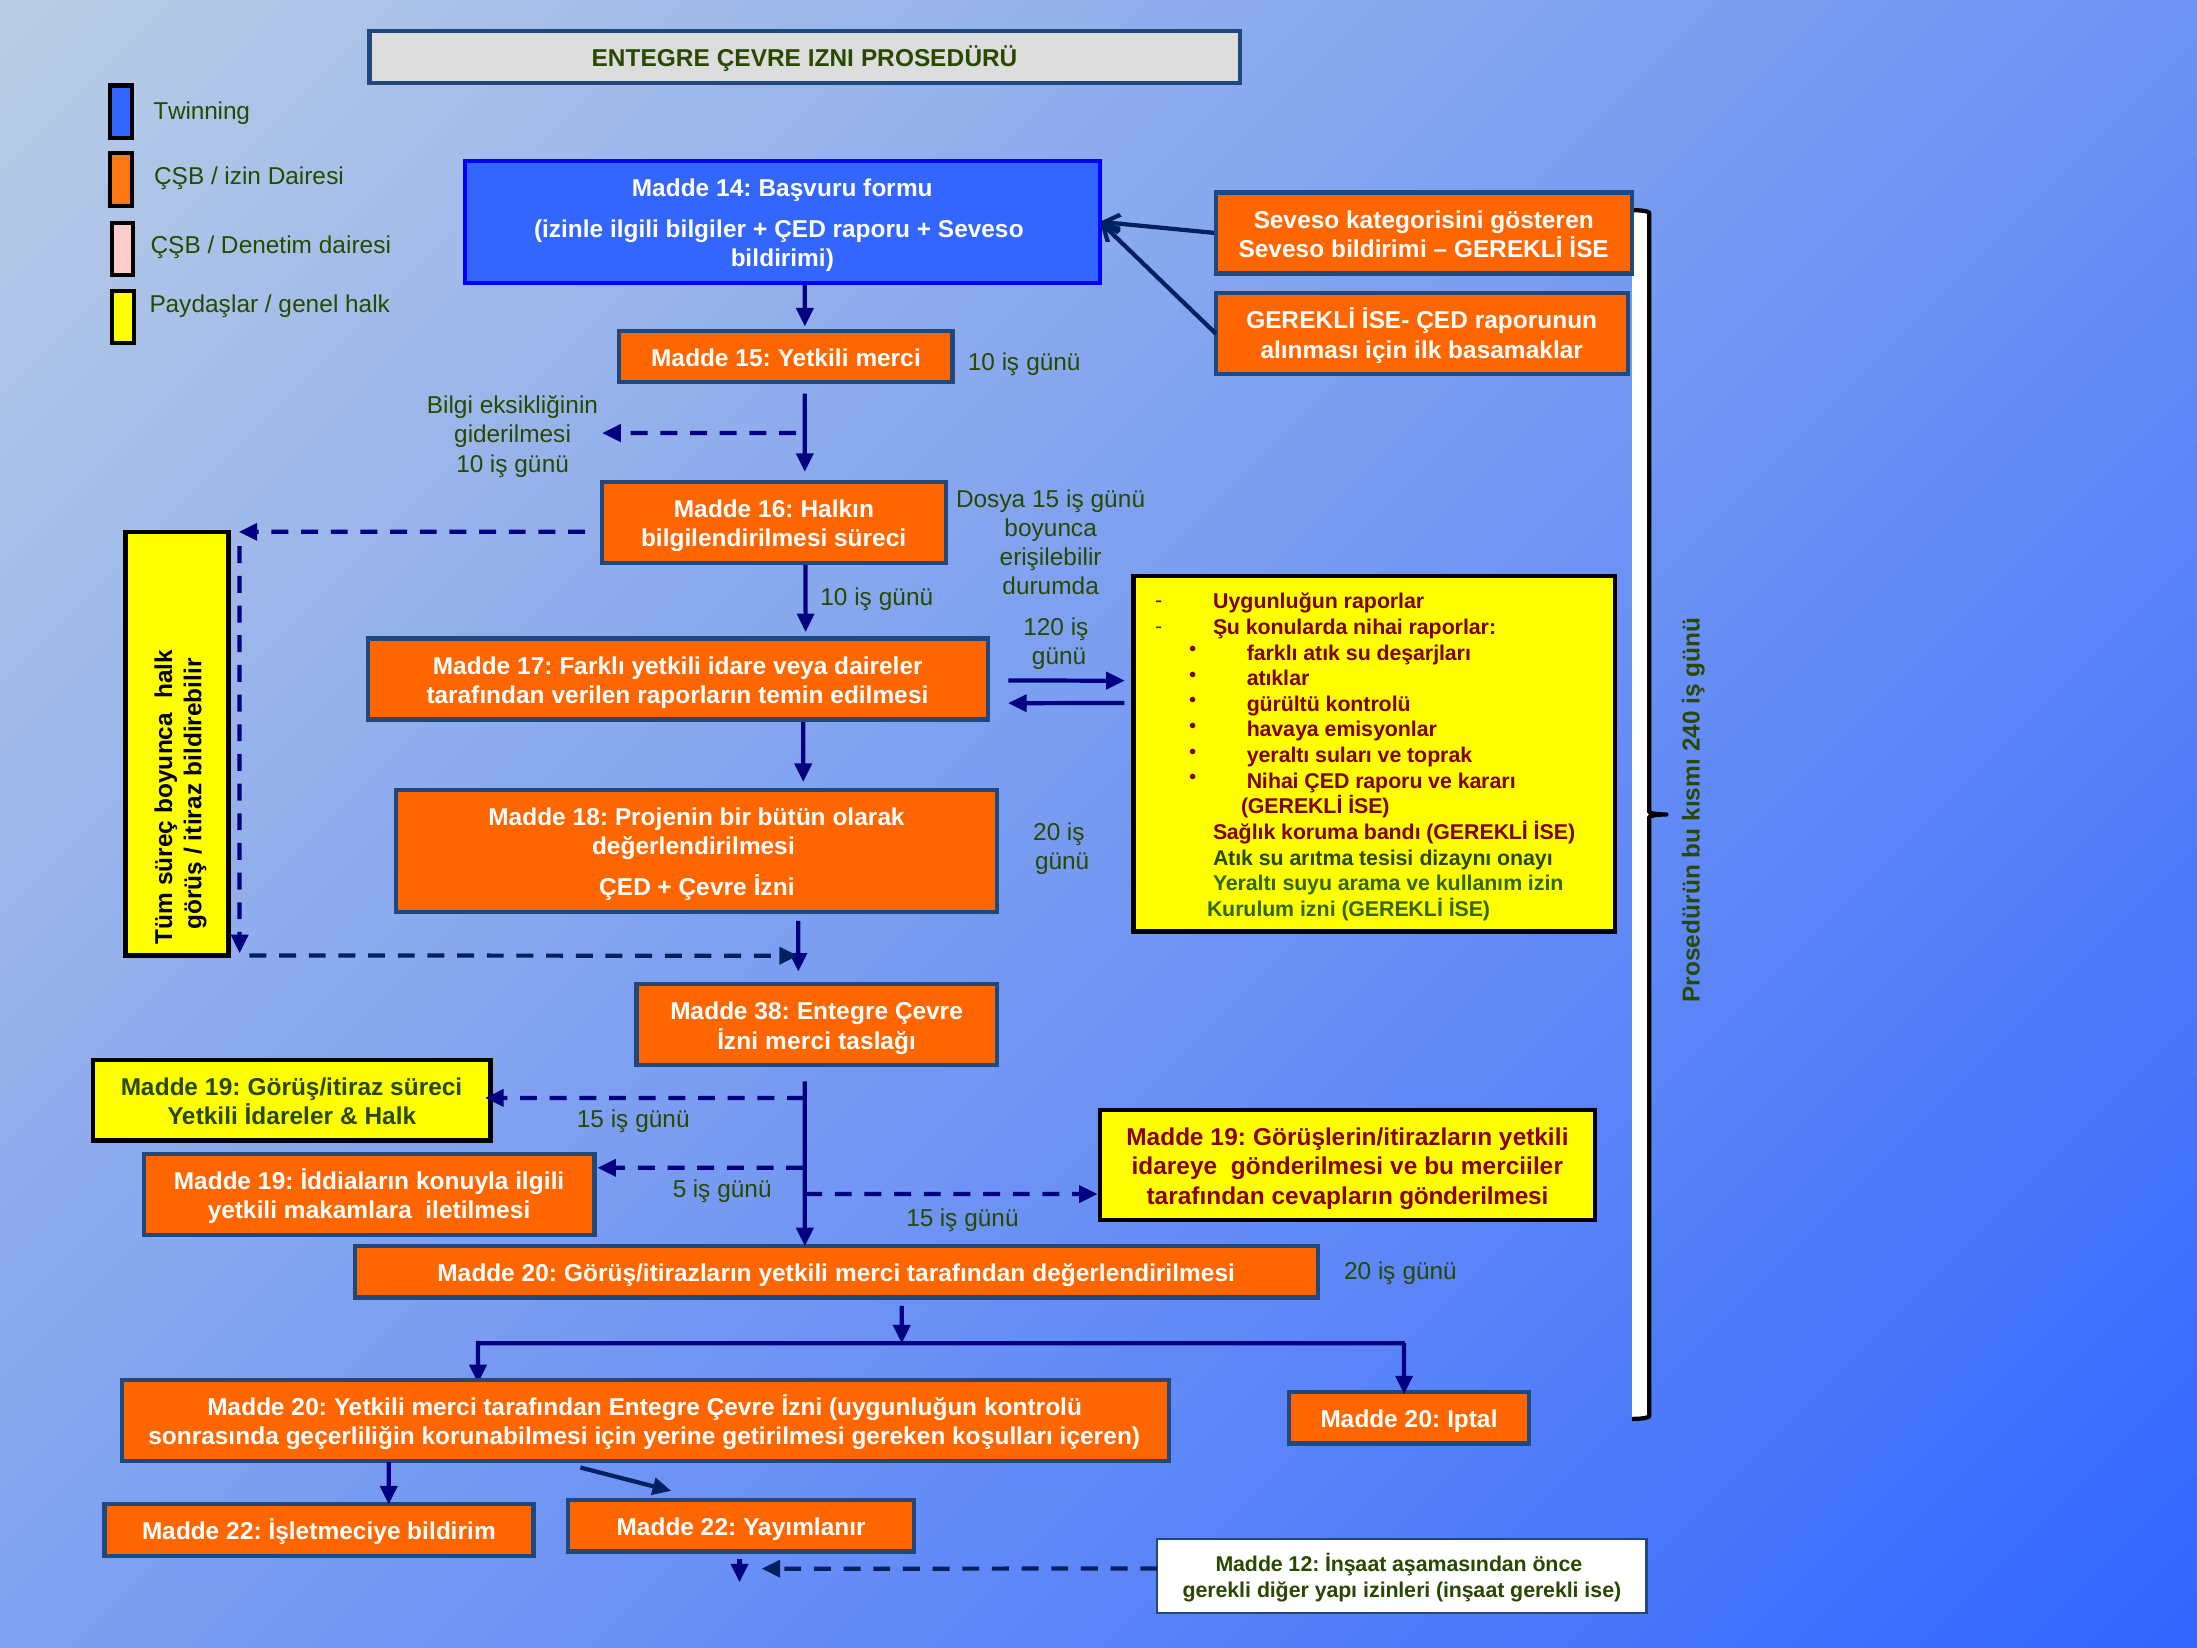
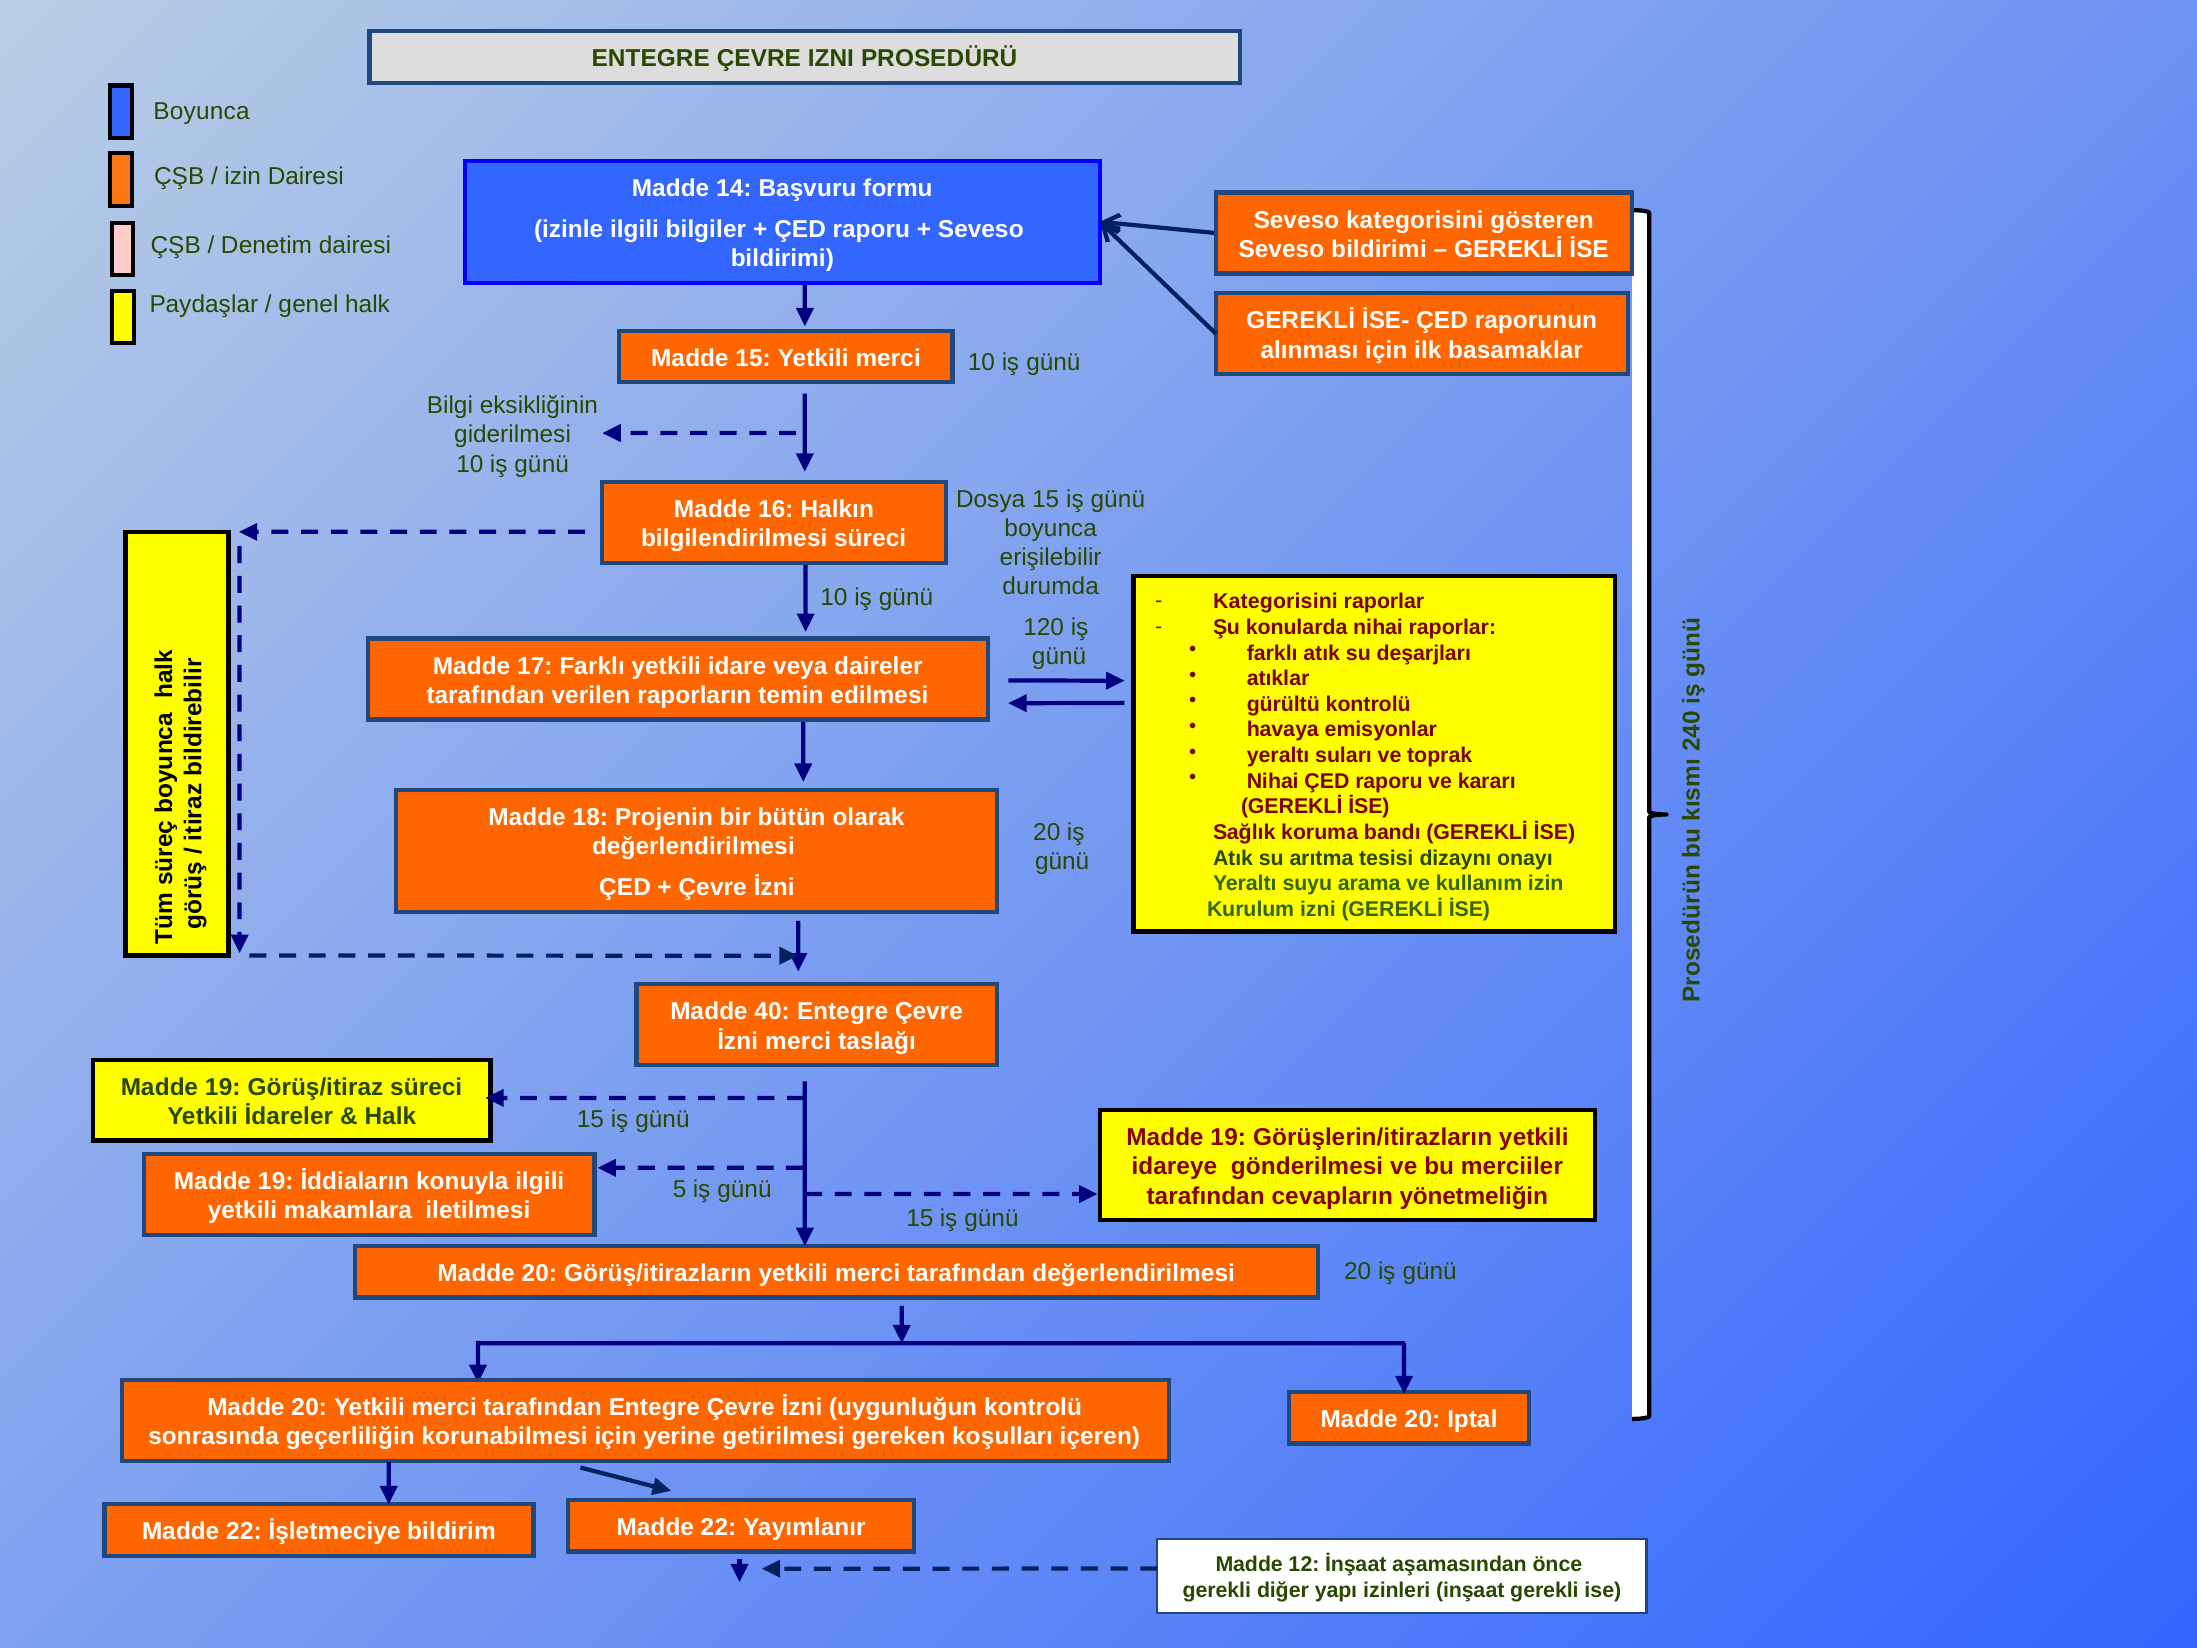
Twinning at (202, 111): Twinning -> Boyunca
Uygunluğun at (1276, 602): Uygunluğun -> Kategorisini
38: 38 -> 40
cevapların gönderilmesi: gönderilmesi -> yönetmeliğin
